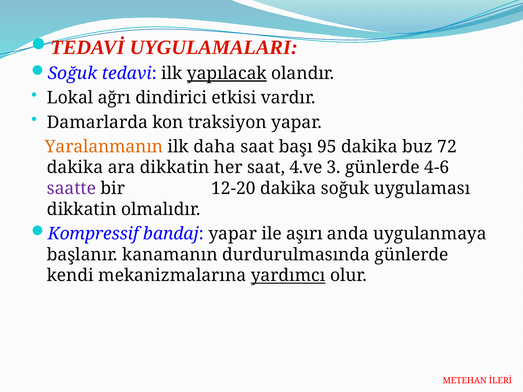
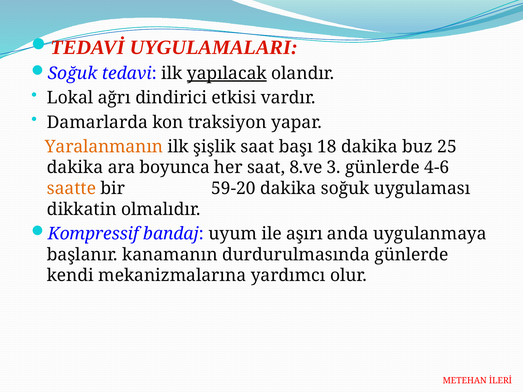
daha: daha -> şişlik
95: 95 -> 18
72: 72 -> 25
ara dikkatin: dikkatin -> boyunca
4.ve: 4.ve -> 8.ve
saatte colour: purple -> orange
12-20: 12-20 -> 59-20
bandaj yapar: yapar -> uyum
yardımcı underline: present -> none
